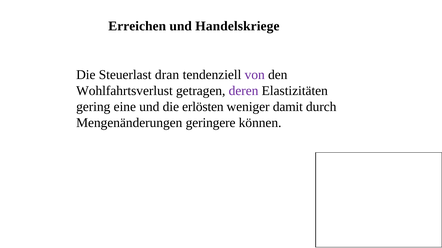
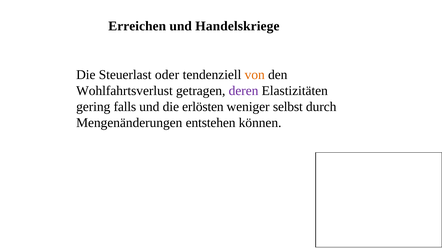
dran: dran -> oder
von colour: purple -> orange
eine: eine -> falls
damit: damit -> selbst
geringere: geringere -> entstehen
